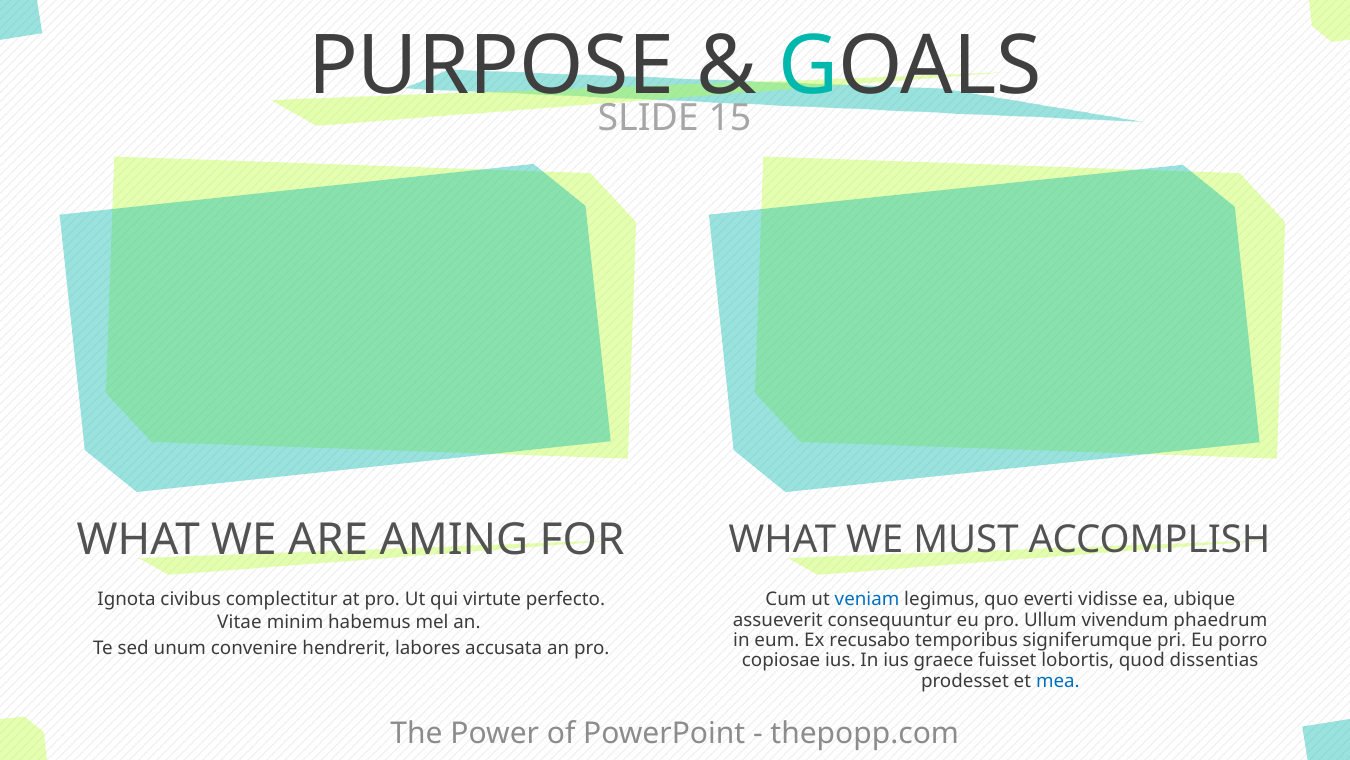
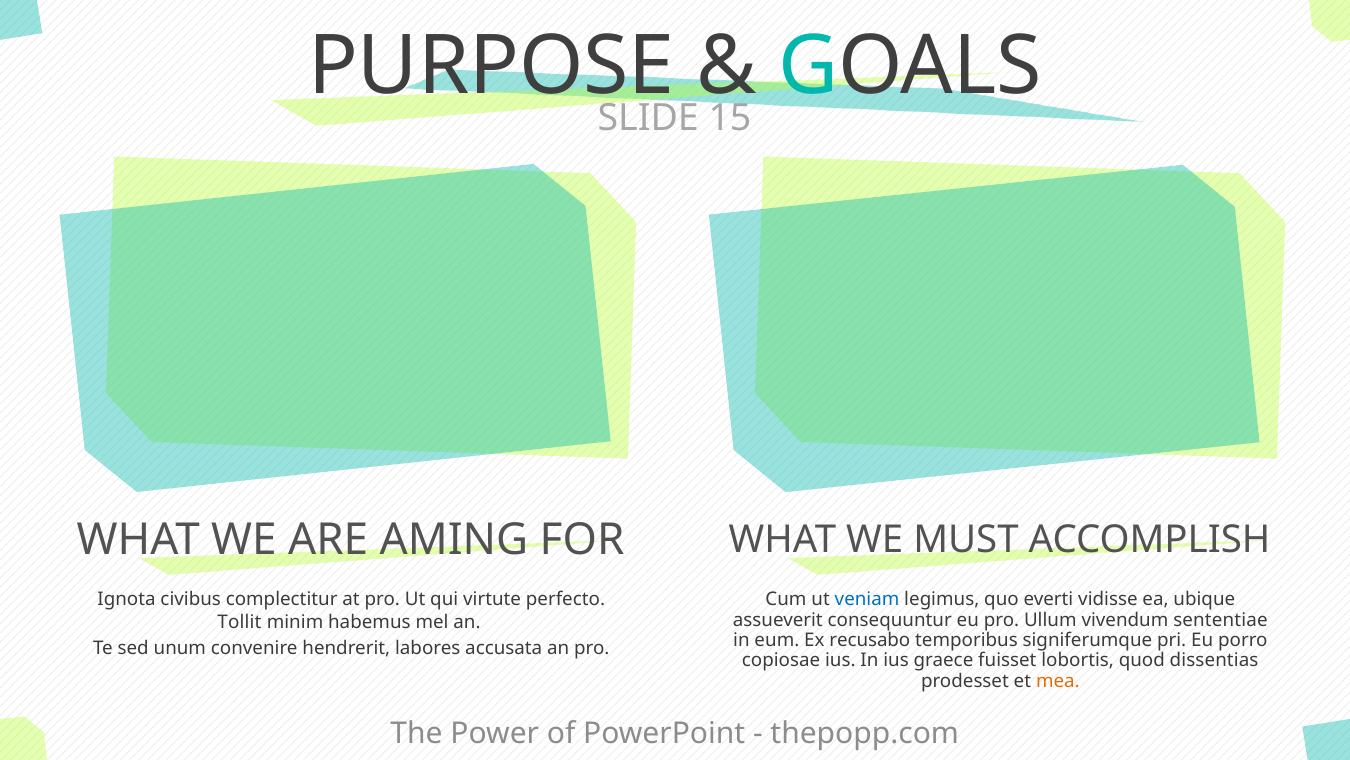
phaedrum: phaedrum -> sententiae
Vitae: Vitae -> Tollit
mea colour: blue -> orange
